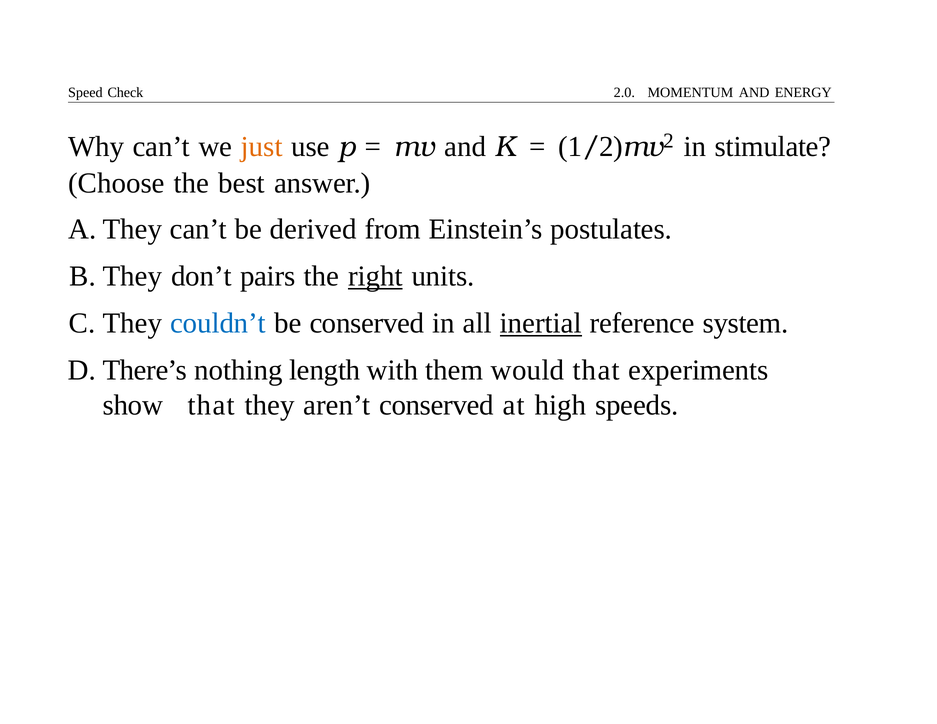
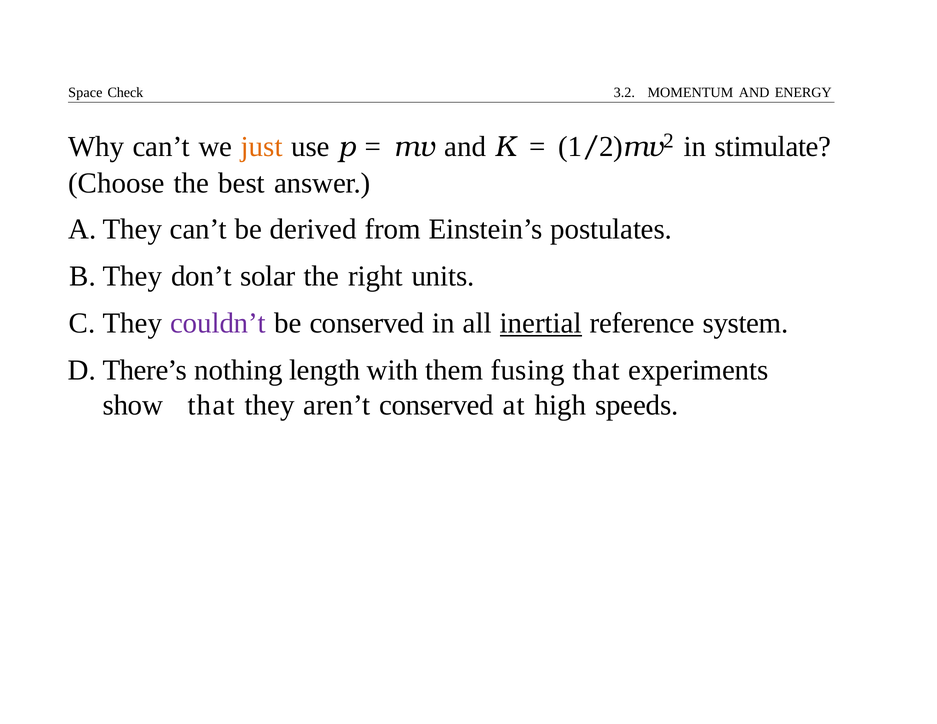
Speed: Speed -> Space
2.0: 2.0 -> 3.2
pairs: pairs -> solar
right underline: present -> none
couldn’t colour: blue -> purple
would: would -> fusing
